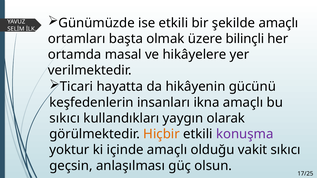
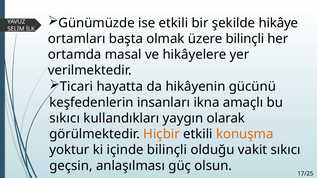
şekilde amaçlı: amaçlı -> hikâye
konuşma colour: purple -> orange
içinde amaçlı: amaçlı -> bilinçli
